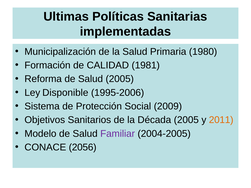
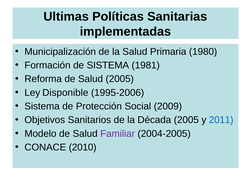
de CALIDAD: CALIDAD -> SISTEMA
2011 colour: orange -> blue
2056: 2056 -> 2010
